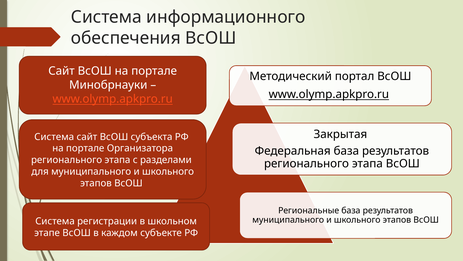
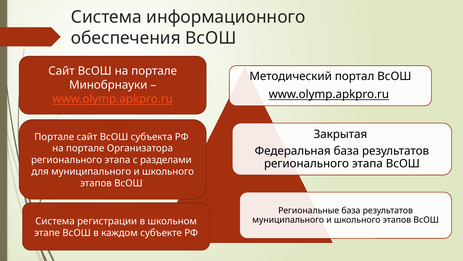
Система at (54, 137): Система -> Портале
